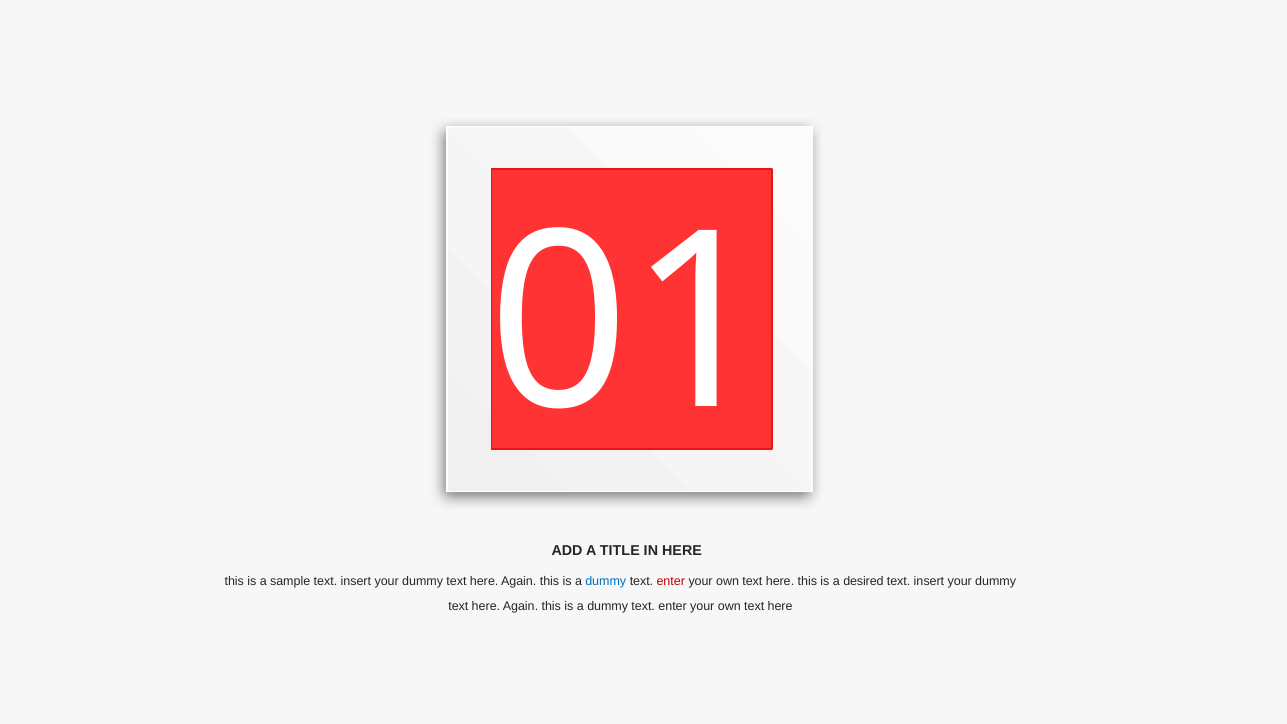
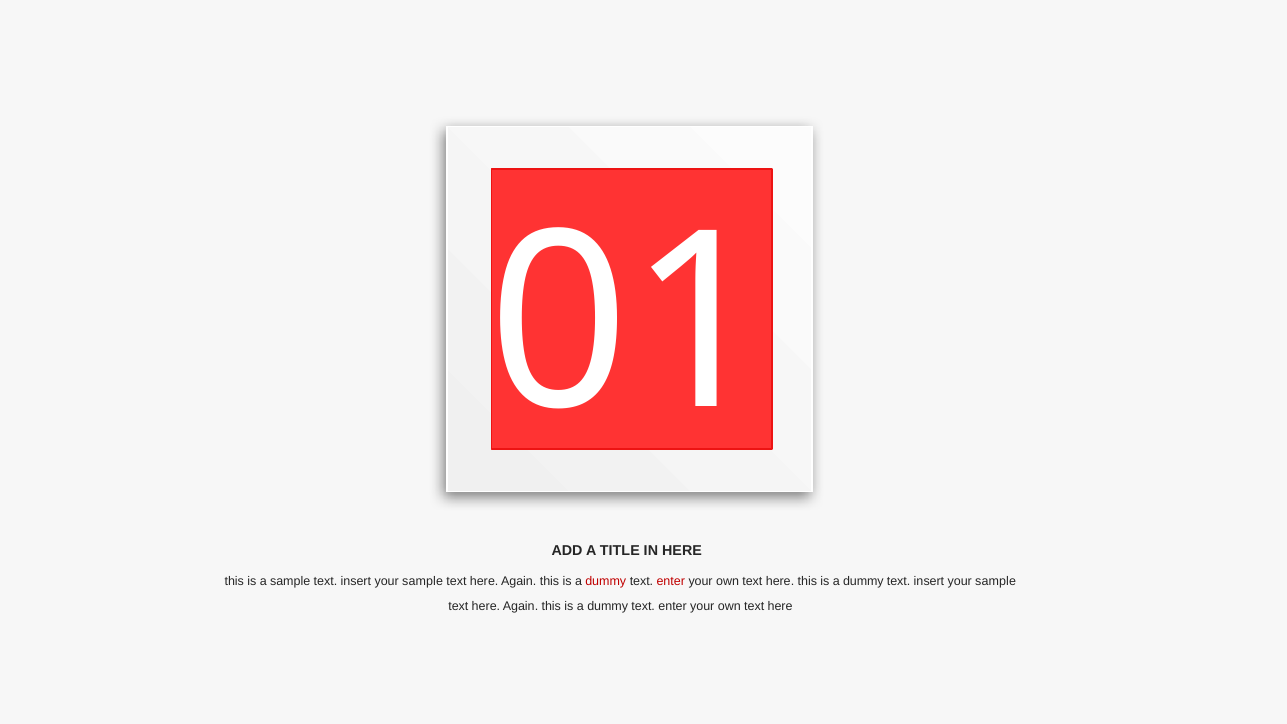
dummy at (423, 581): dummy -> sample
dummy at (606, 581) colour: blue -> red
desired at (863, 581): desired -> dummy
dummy at (996, 581): dummy -> sample
